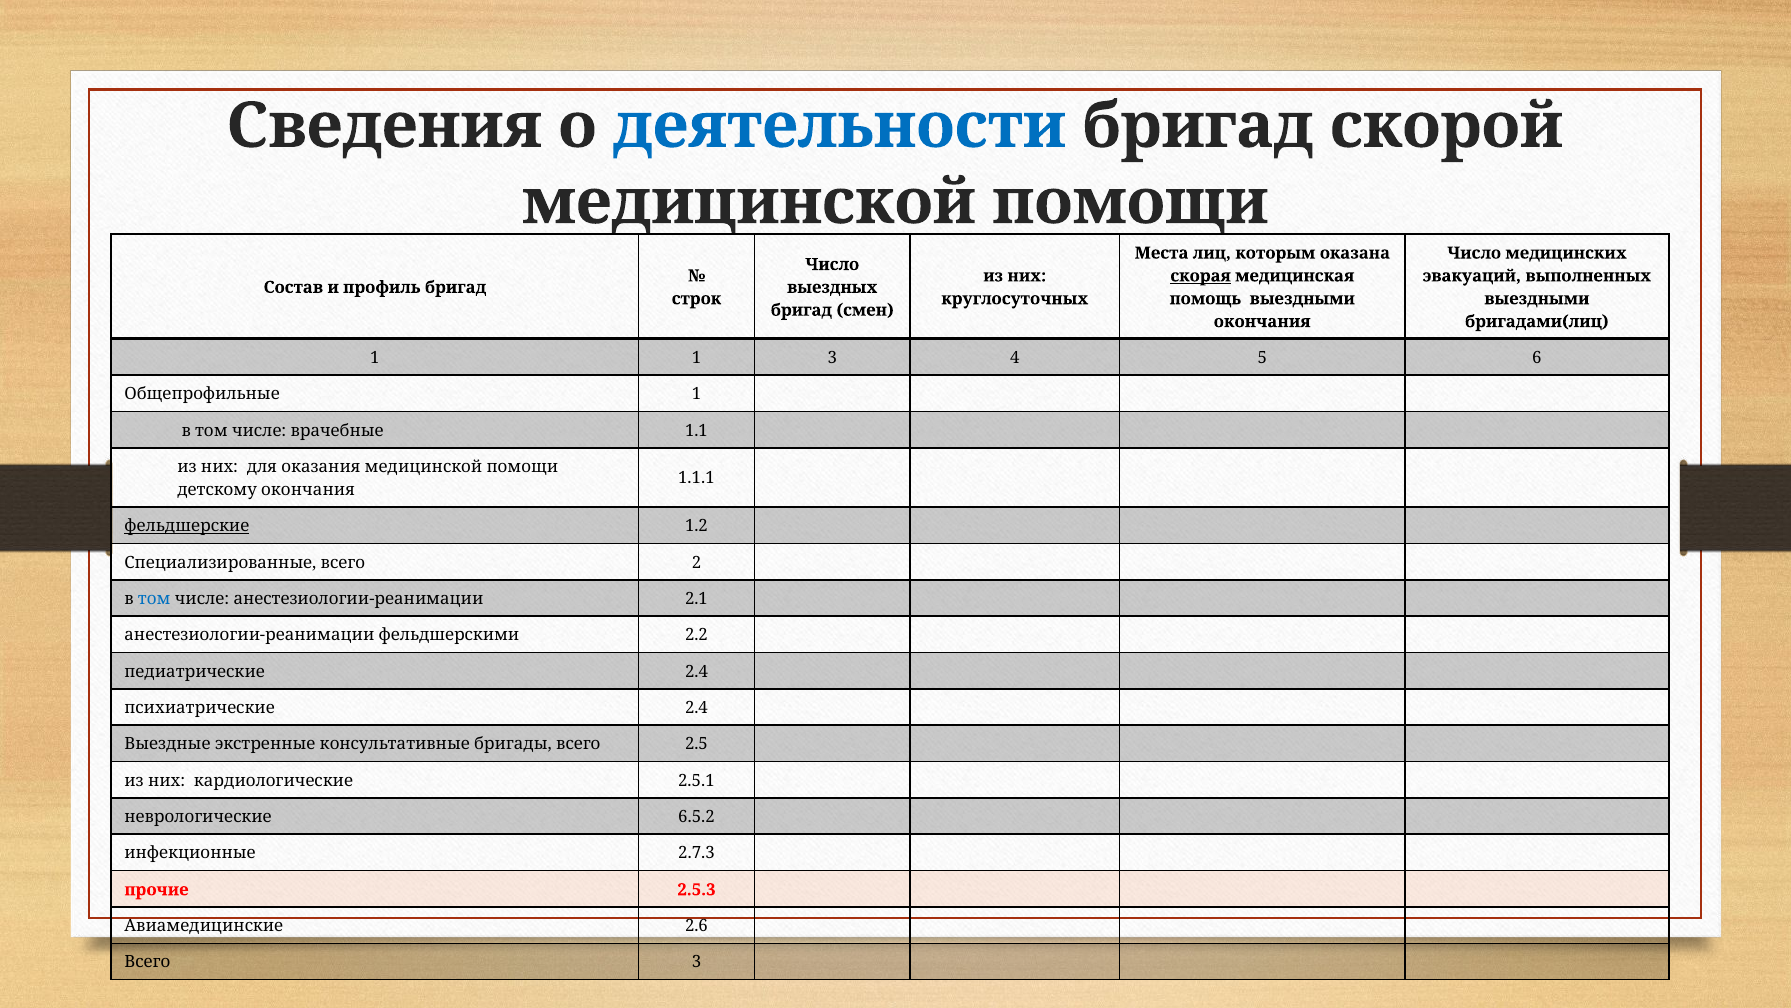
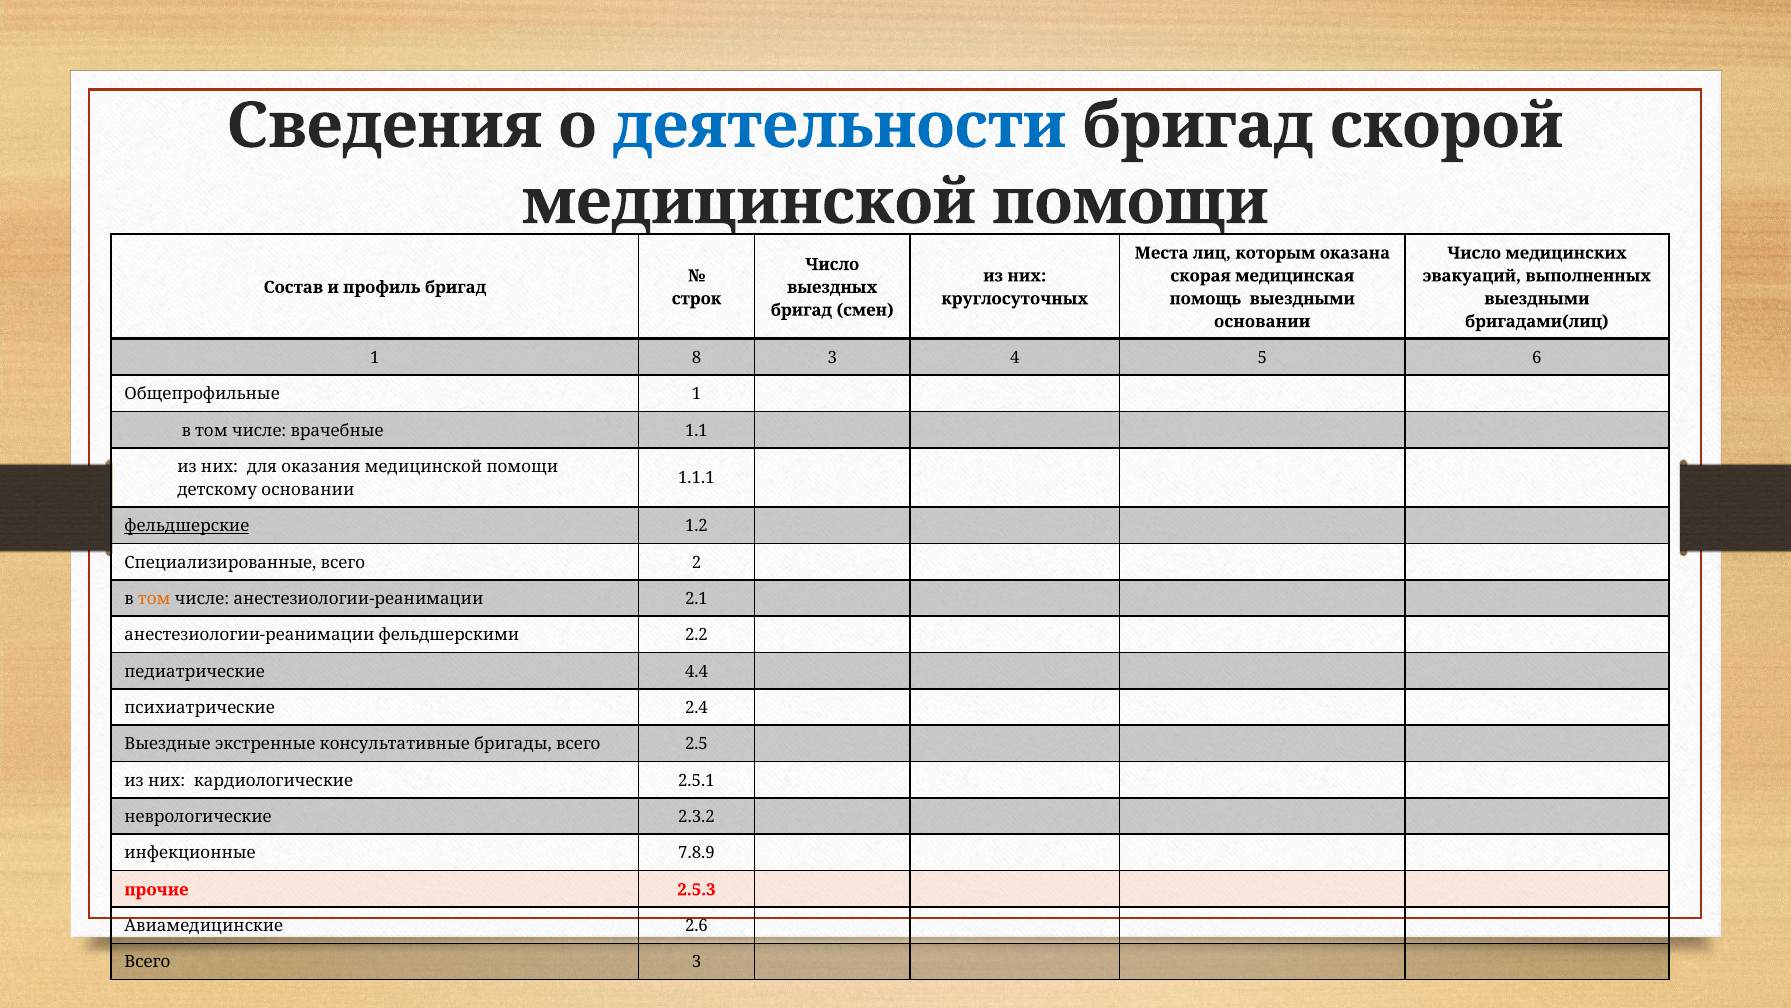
скорая underline: present -> none
окончания at (1262, 321): окончания -> основании
1 1: 1 -> 8
детскому окончания: окончания -> основании
том at (154, 599) colour: blue -> orange
педиатрические 2.4: 2.4 -> 4.4
6.5.2: 6.5.2 -> 2.3.2
2.7.3: 2.7.3 -> 7.8.9
